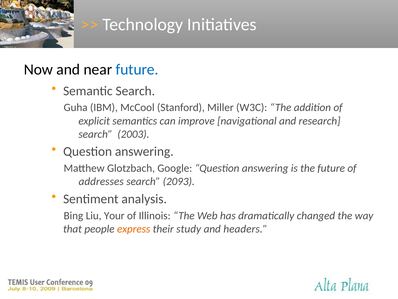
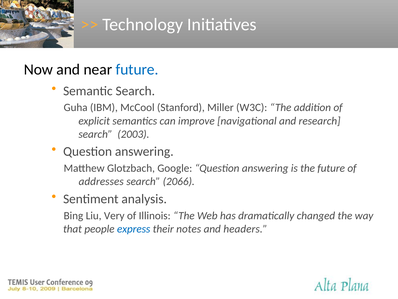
2093: 2093 -> 2066
Your: Your -> Very
express colour: orange -> blue
study: study -> notes
